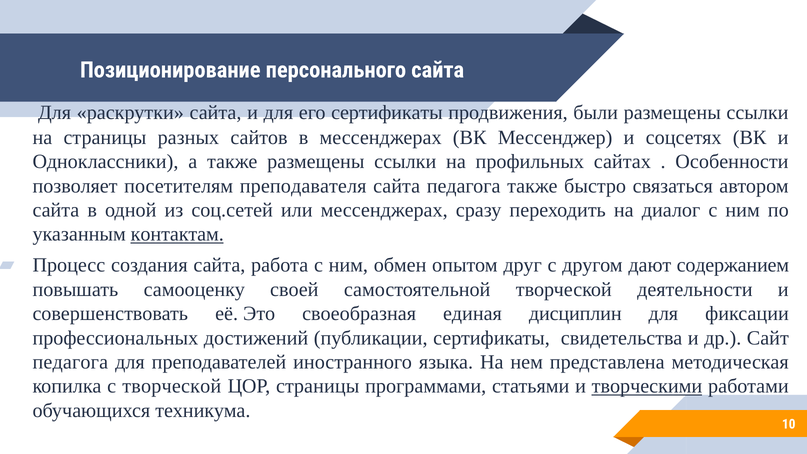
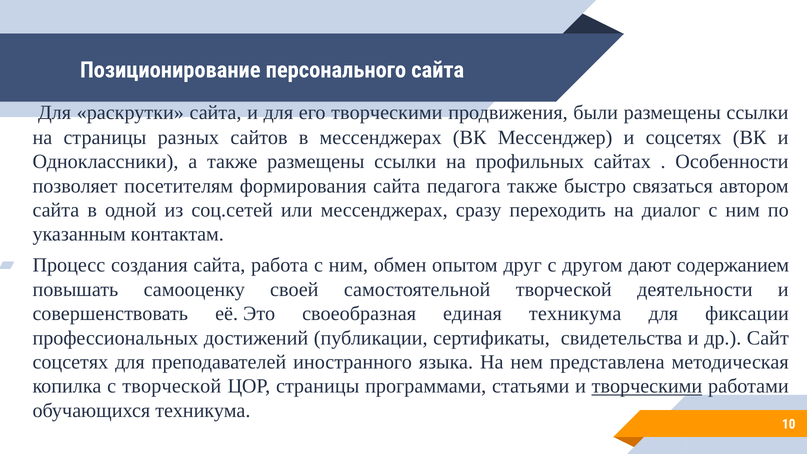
его сертификаты: сертификаты -> творческими
преподавателя: преподавателя -> формирования
контактам underline: present -> none
единая дисциплин: дисциплин -> техникума
педагога at (70, 362): педагога -> соцсетях
